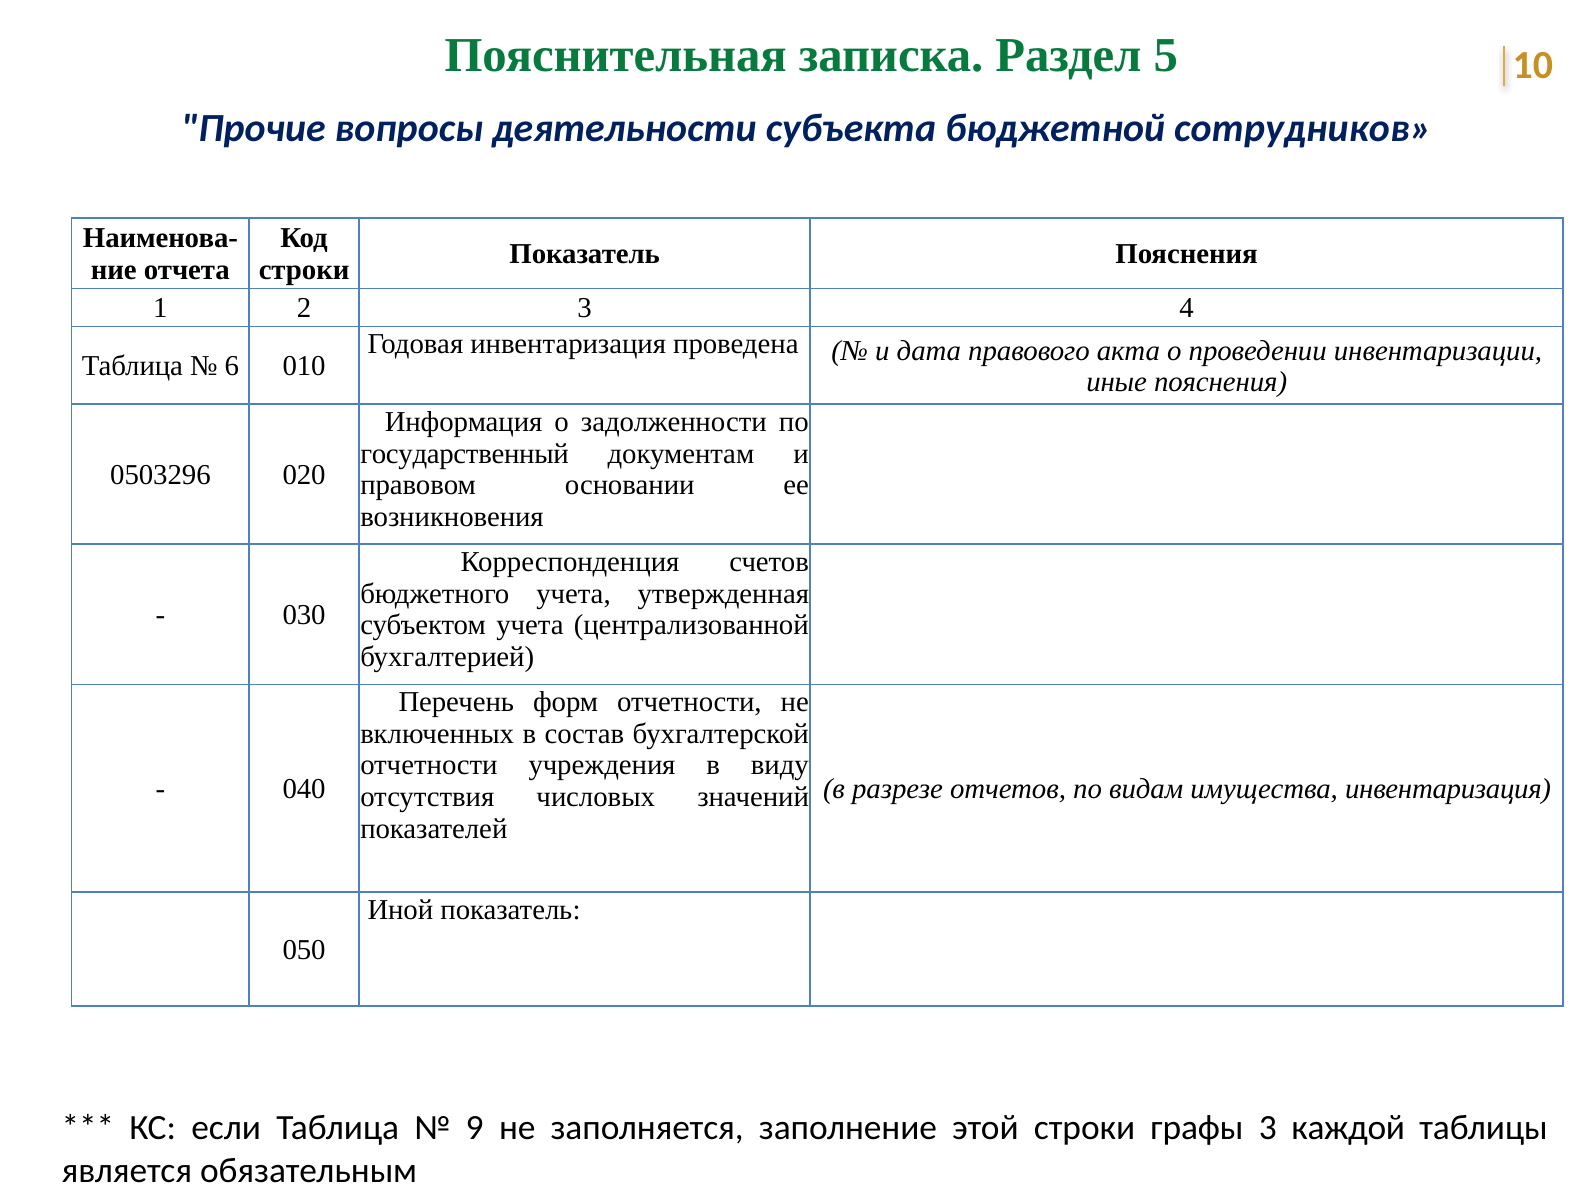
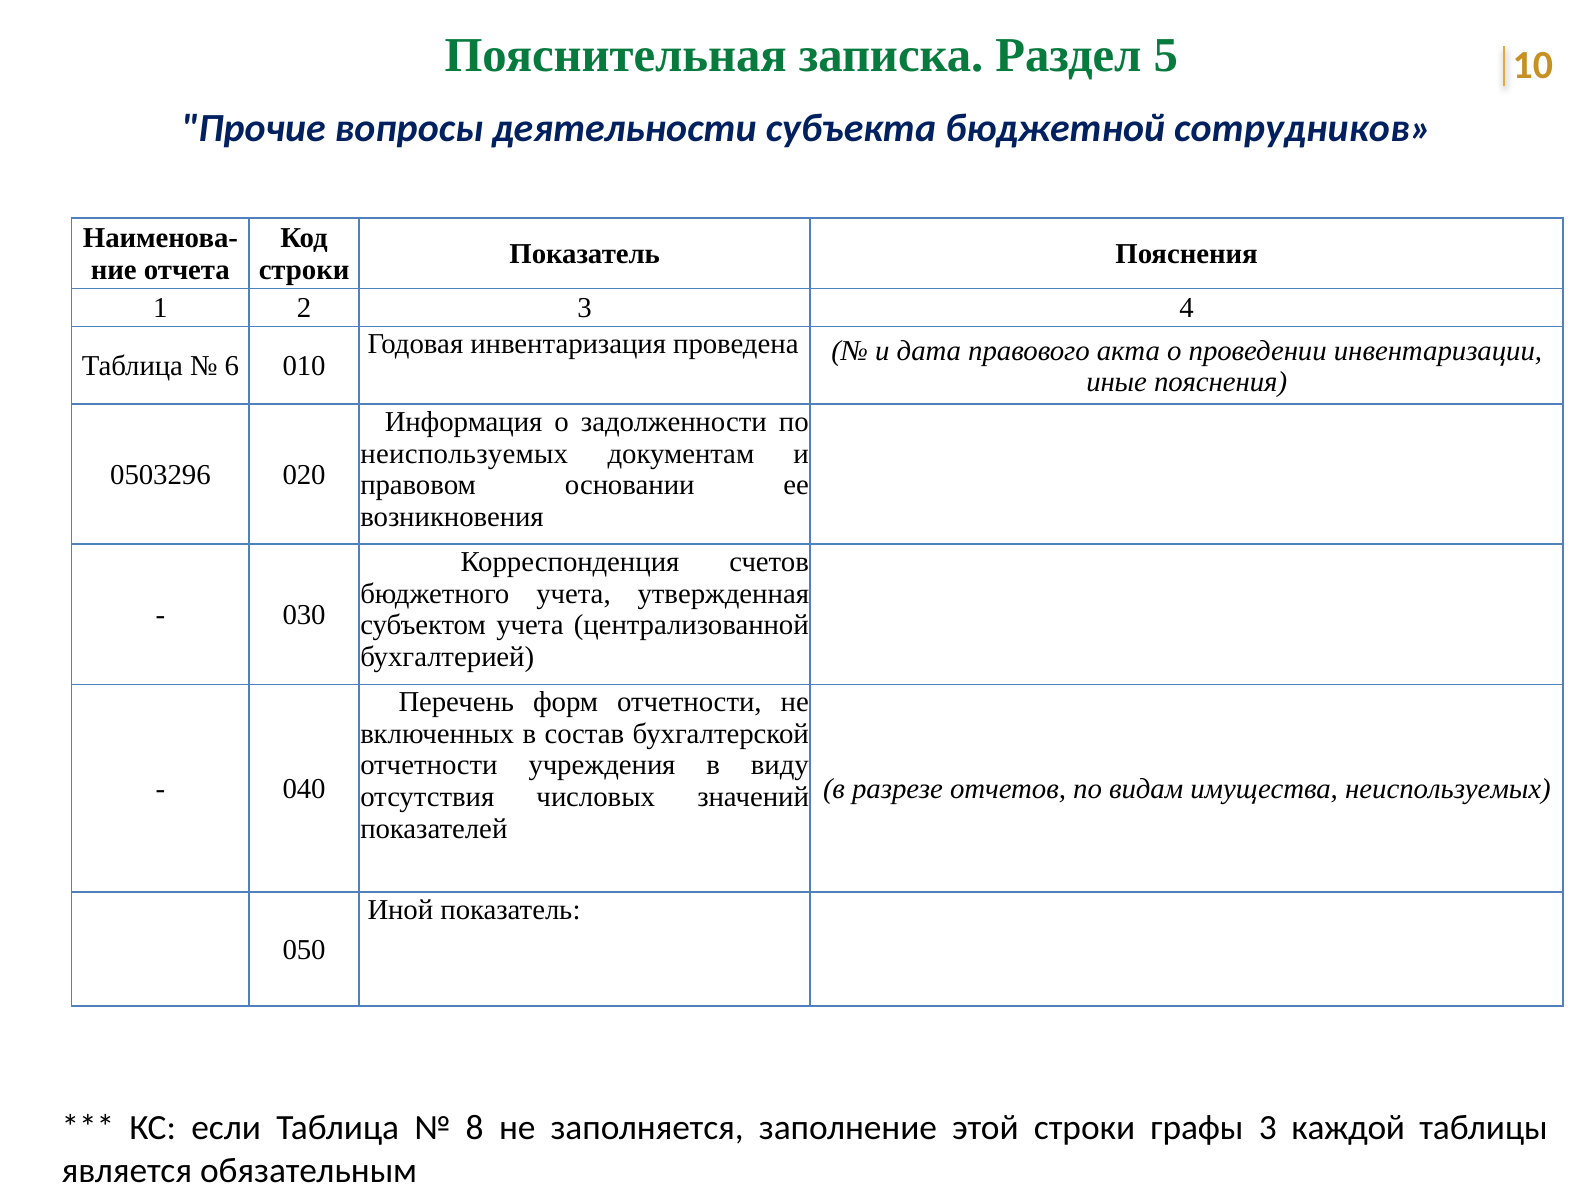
государственный at (465, 454): государственный -> неиспользуемых
имущества инвентаризация: инвентаризация -> неиспользуемых
9: 9 -> 8
